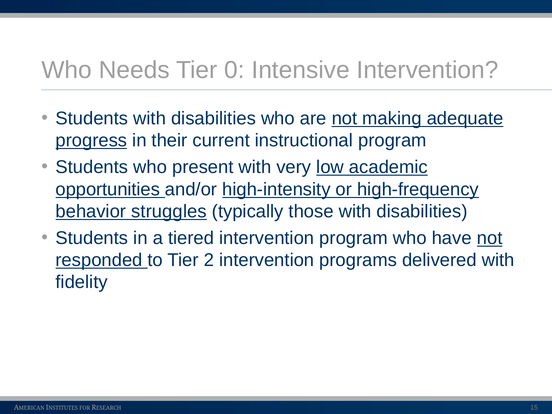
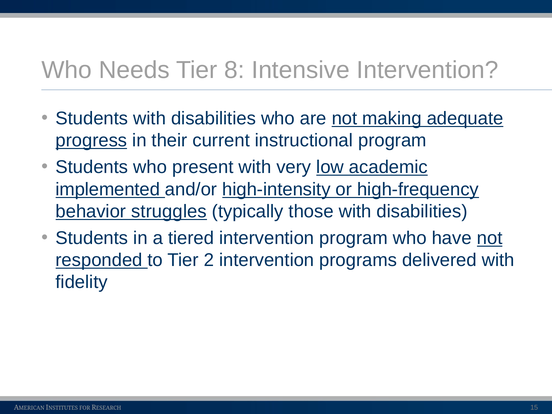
0: 0 -> 8
opportunities: opportunities -> implemented
